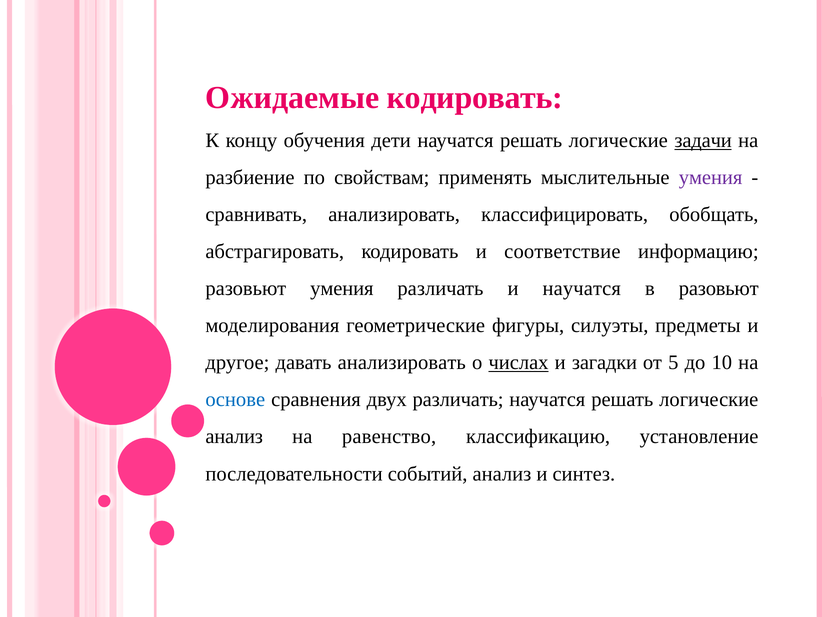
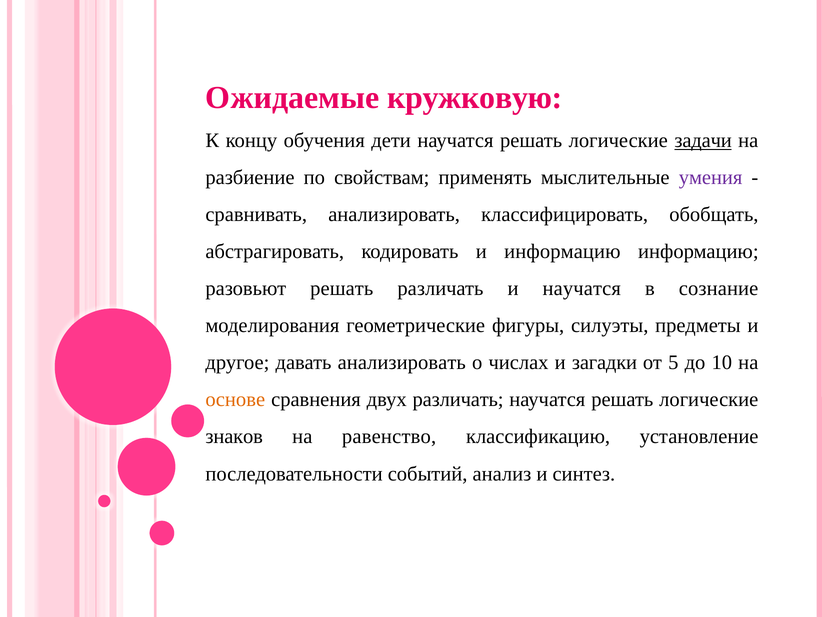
Ожидаемые кодировать: кодировать -> кружковую
и соответствие: соответствие -> информацию
разовьют умения: умения -> решать
в разовьют: разовьют -> сознание
числах underline: present -> none
основе colour: blue -> orange
анализ at (234, 436): анализ -> знаков
